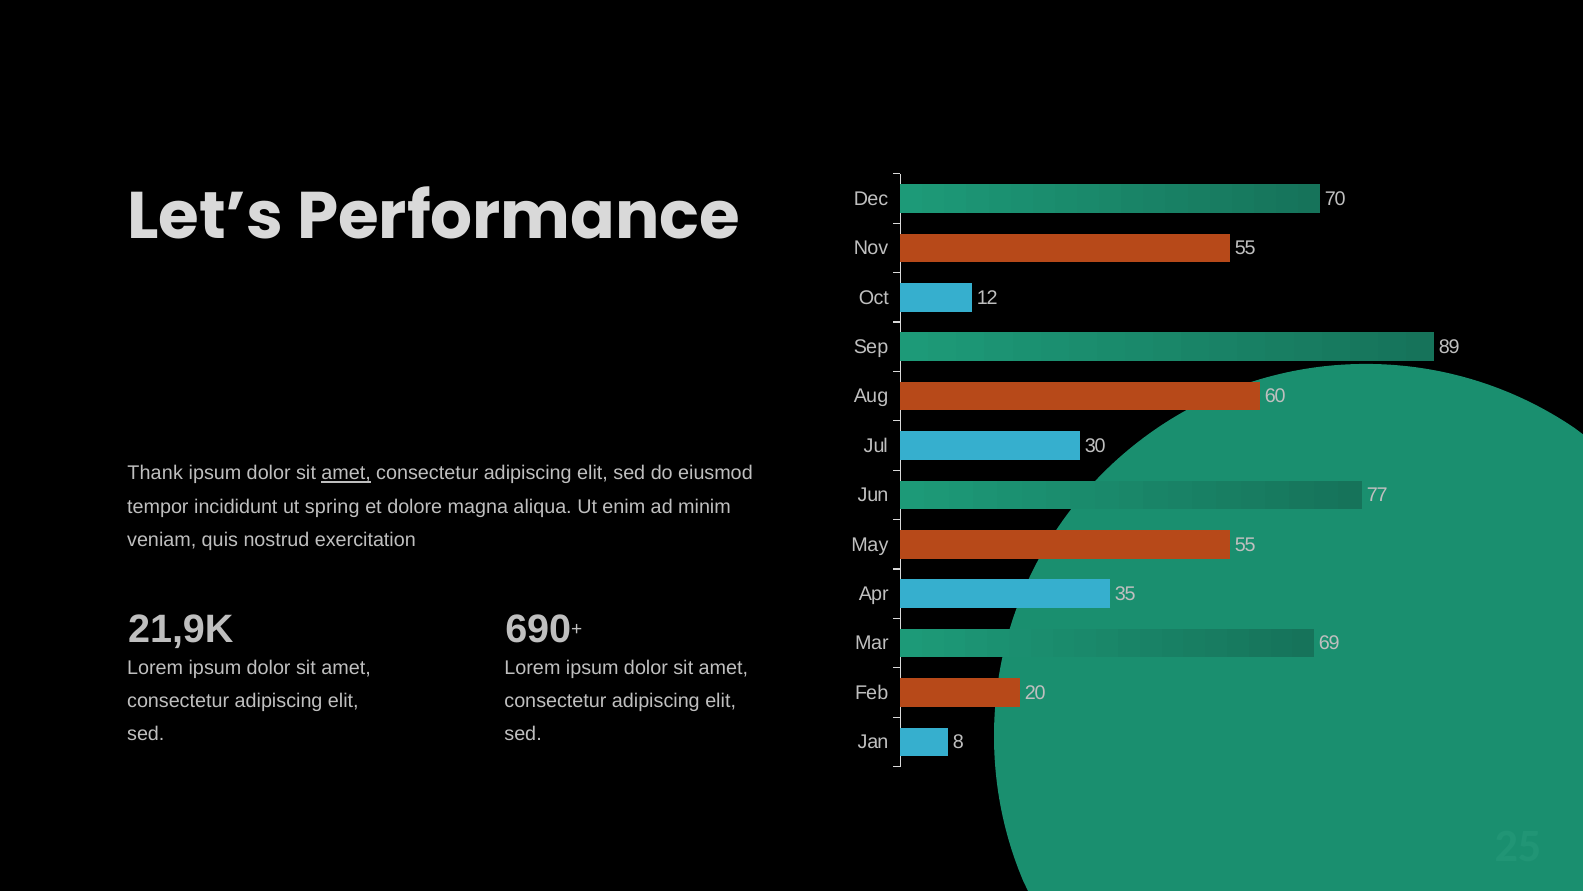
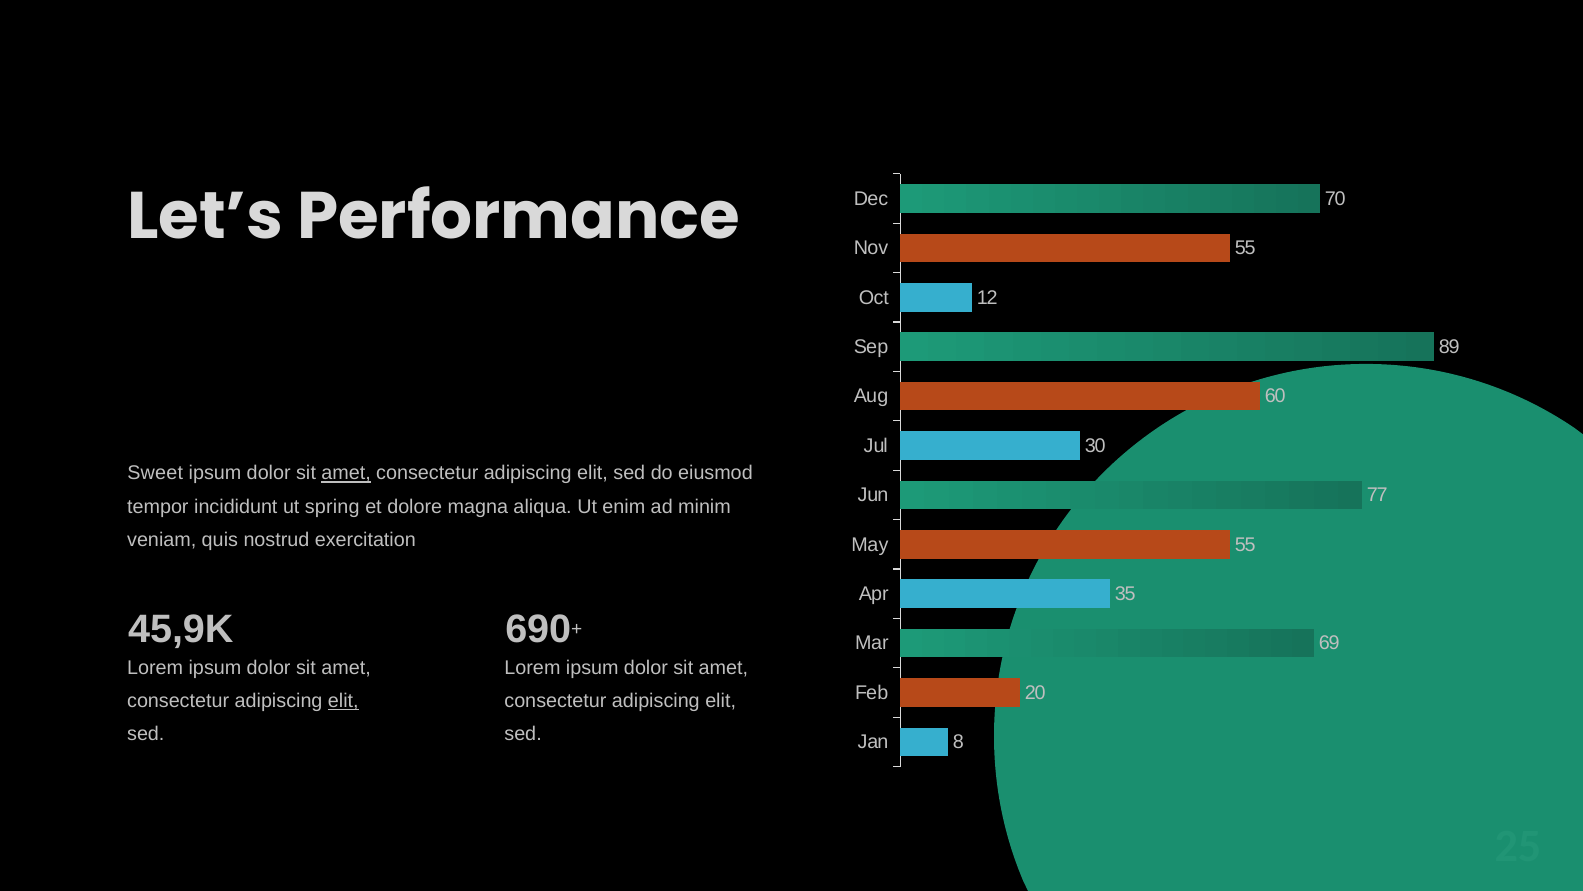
Thank: Thank -> Sweet
21,9K: 21,9K -> 45,9K
elit at (343, 701) underline: none -> present
